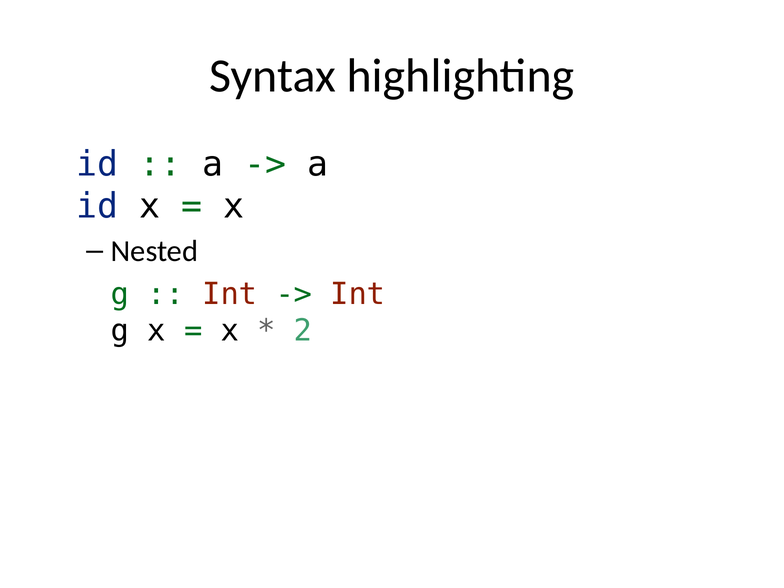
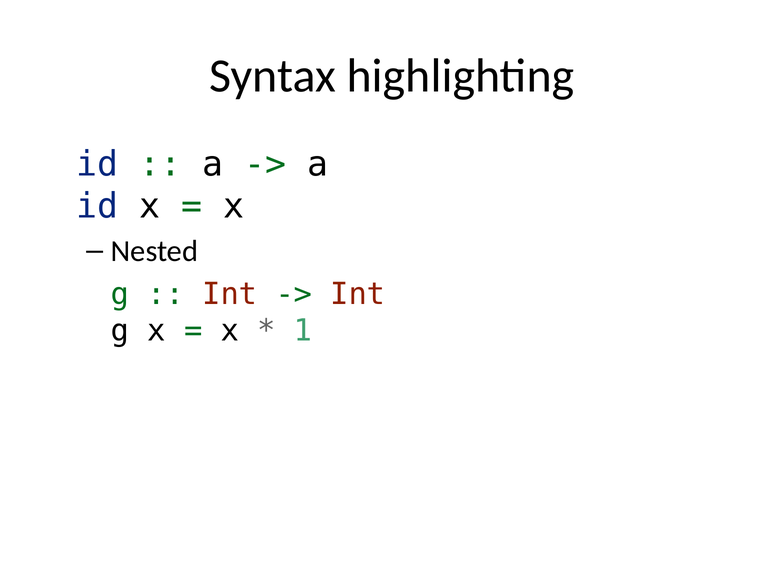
2: 2 -> 1
